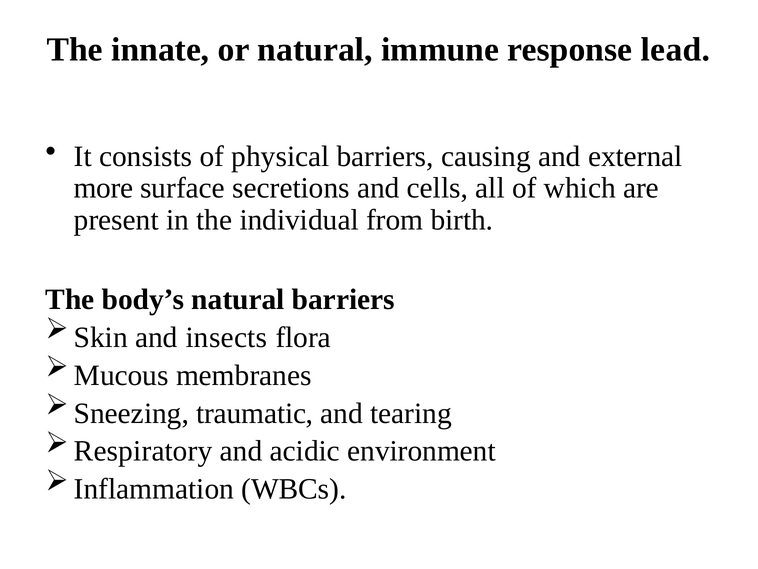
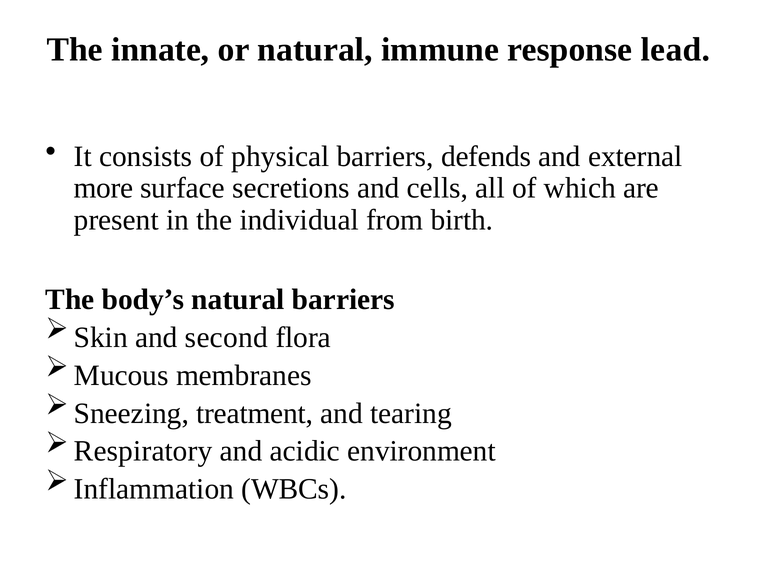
causing: causing -> defends
insects: insects -> second
traumatic: traumatic -> treatment
